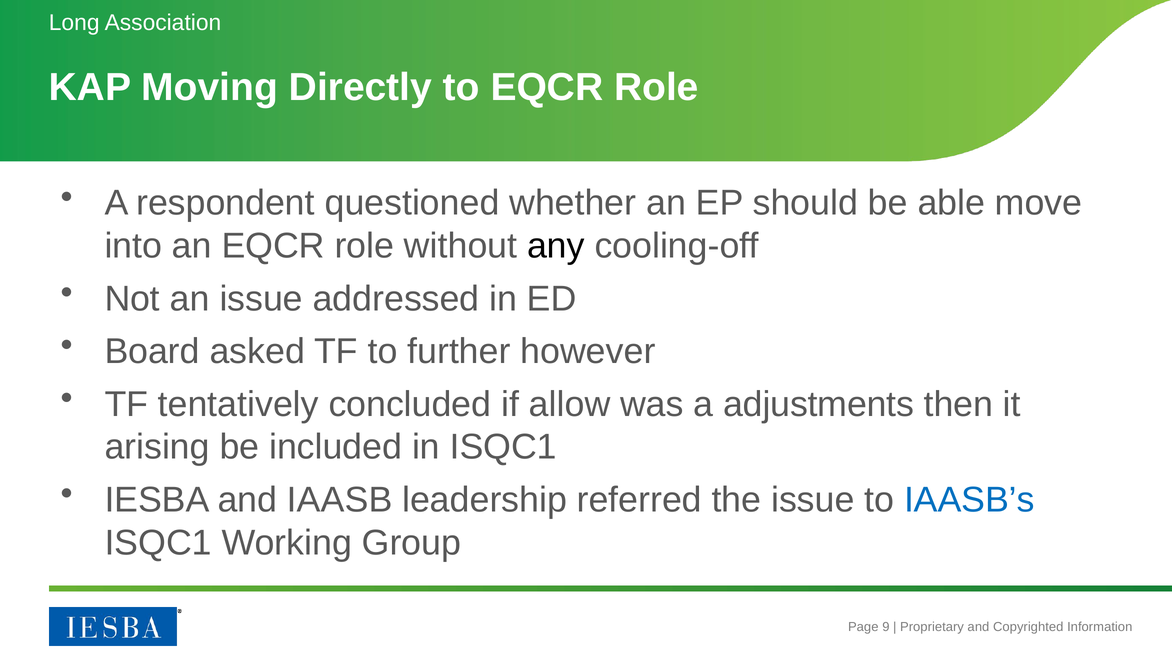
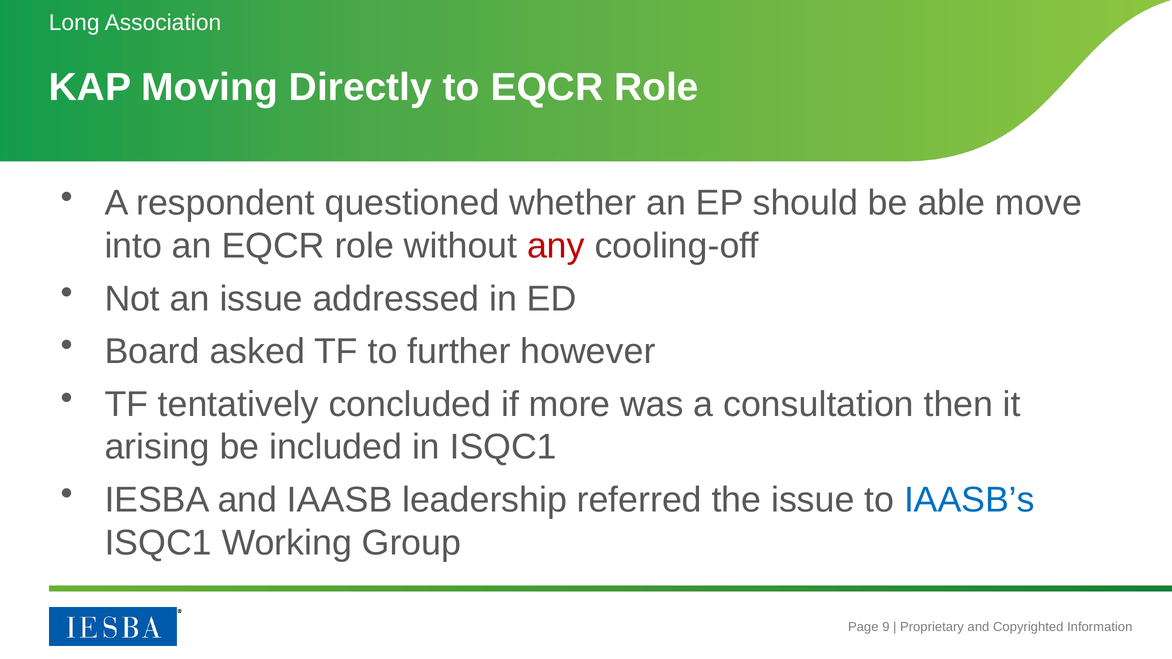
any colour: black -> red
allow: allow -> more
adjustments: adjustments -> consultation
